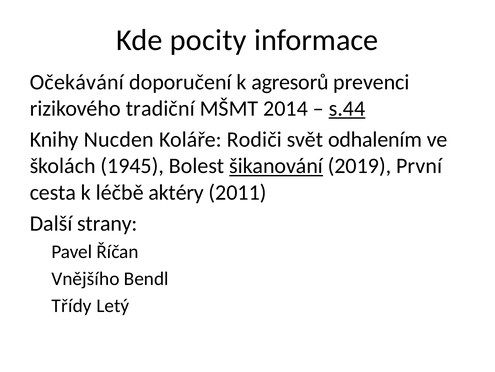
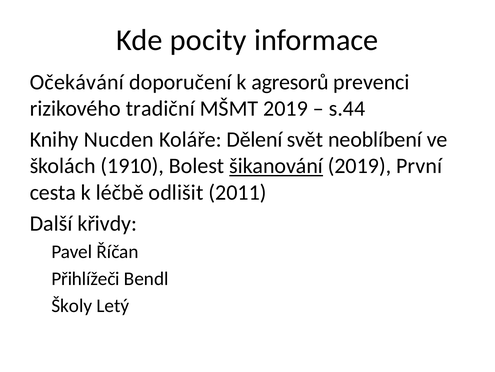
MŠMT 2014: 2014 -> 2019
s.44 underline: present -> none
Rodiči: Rodiči -> Dělení
odhalením: odhalením -> neoblíbení
1945: 1945 -> 1910
aktéry: aktéry -> odlišit
strany: strany -> křivdy
Vnějšího: Vnějšího -> Přihlížeči
Třídy: Třídy -> Školy
